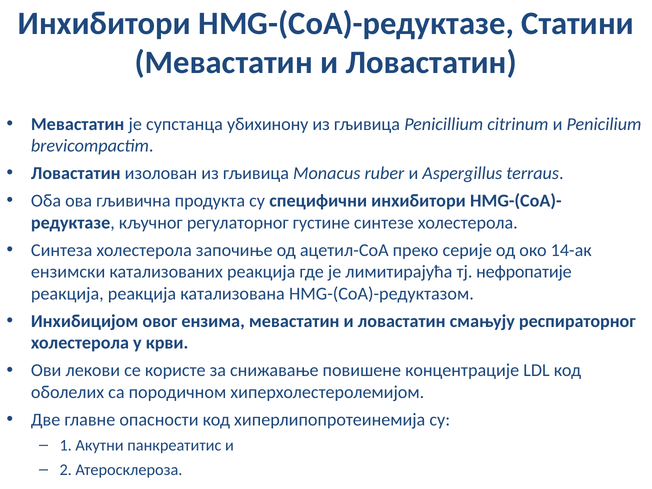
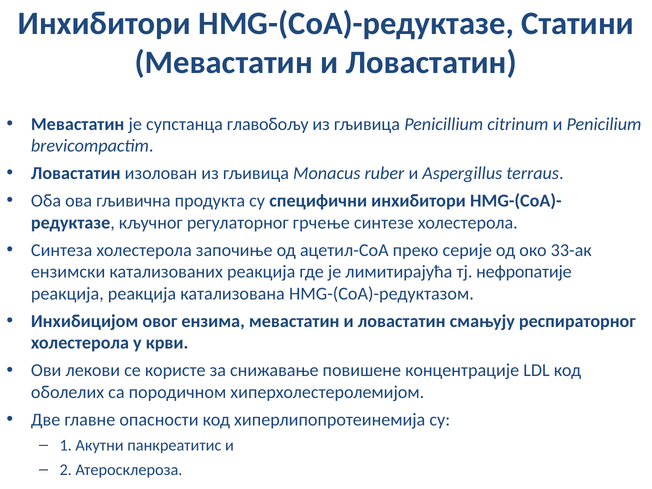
убихинону: убихинону -> главобољу
густине: густине -> грчење
14-ак: 14-ак -> 33-ак
